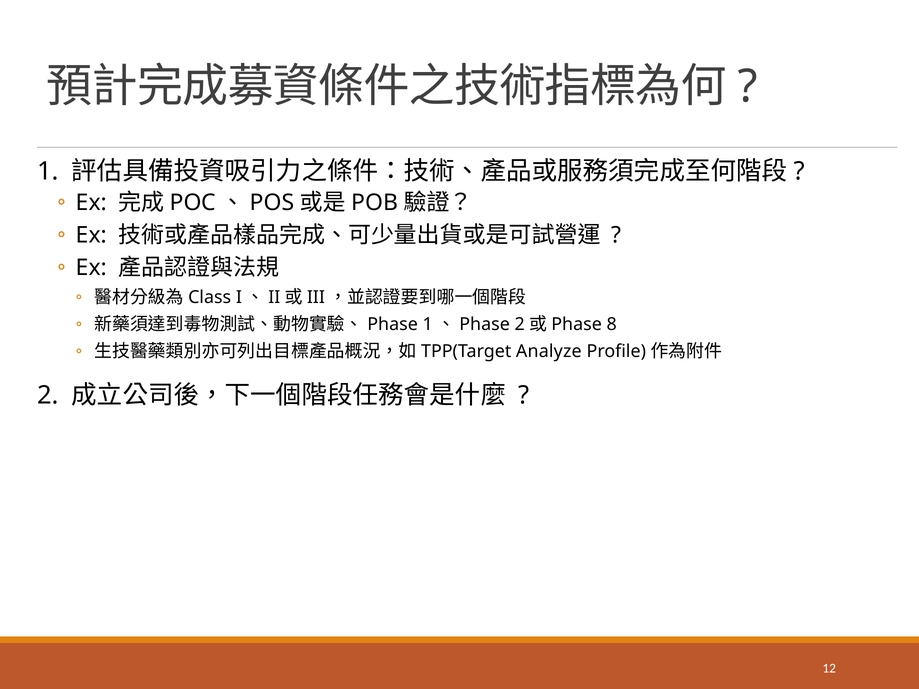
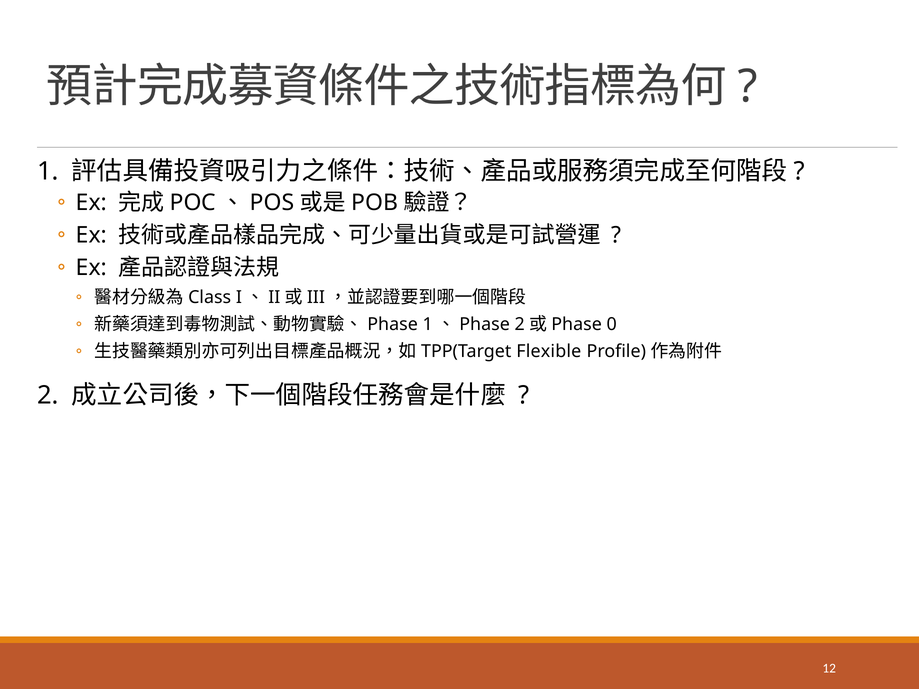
8: 8 -> 0
Analyze: Analyze -> Flexible
